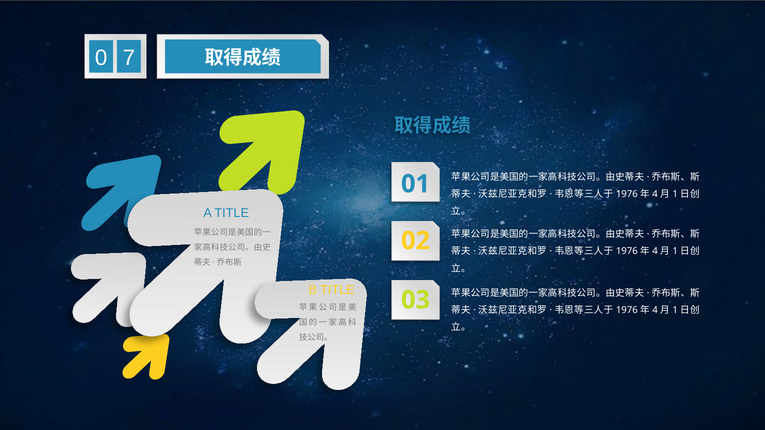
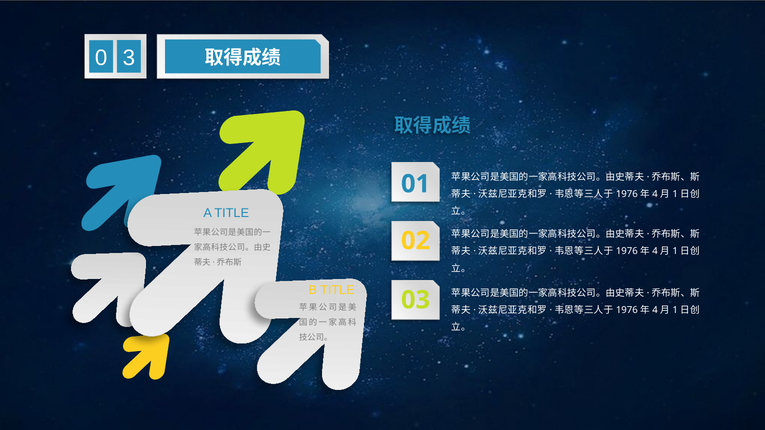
7: 7 -> 3
